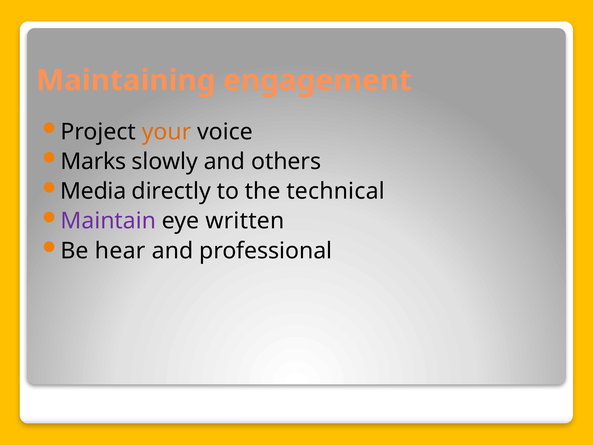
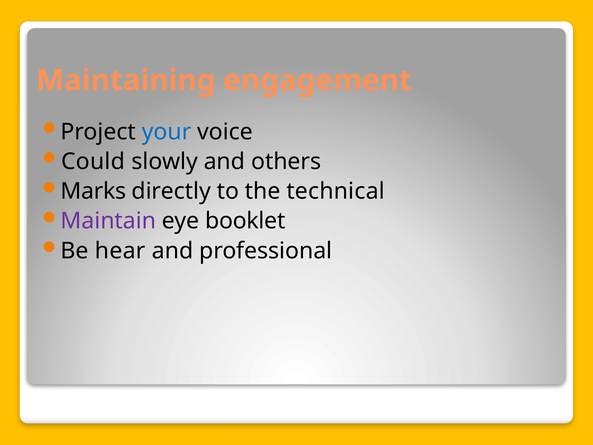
your colour: orange -> blue
Marks: Marks -> Could
Media: Media -> Marks
written: written -> booklet
